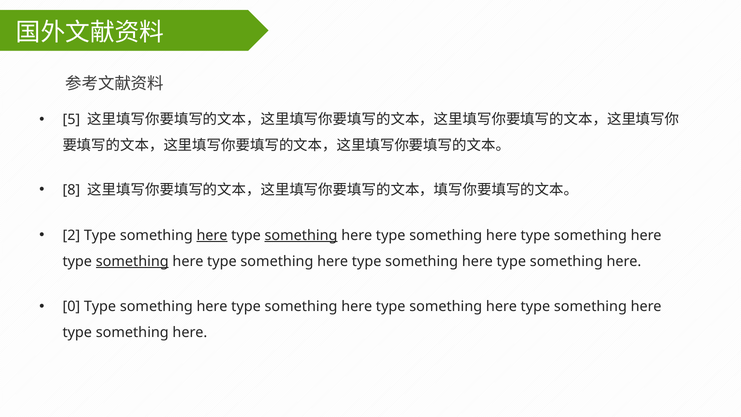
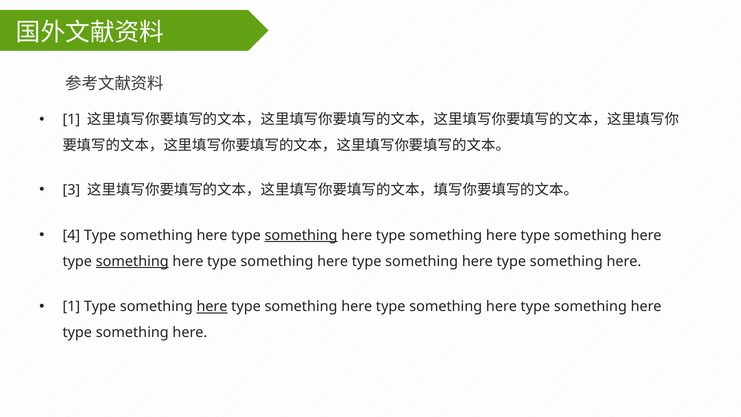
5 at (71, 119): 5 -> 1
8: 8 -> 3
2: 2 -> 4
here at (212, 235) underline: present -> none
0 at (71, 307): 0 -> 1
here at (212, 307) underline: none -> present
